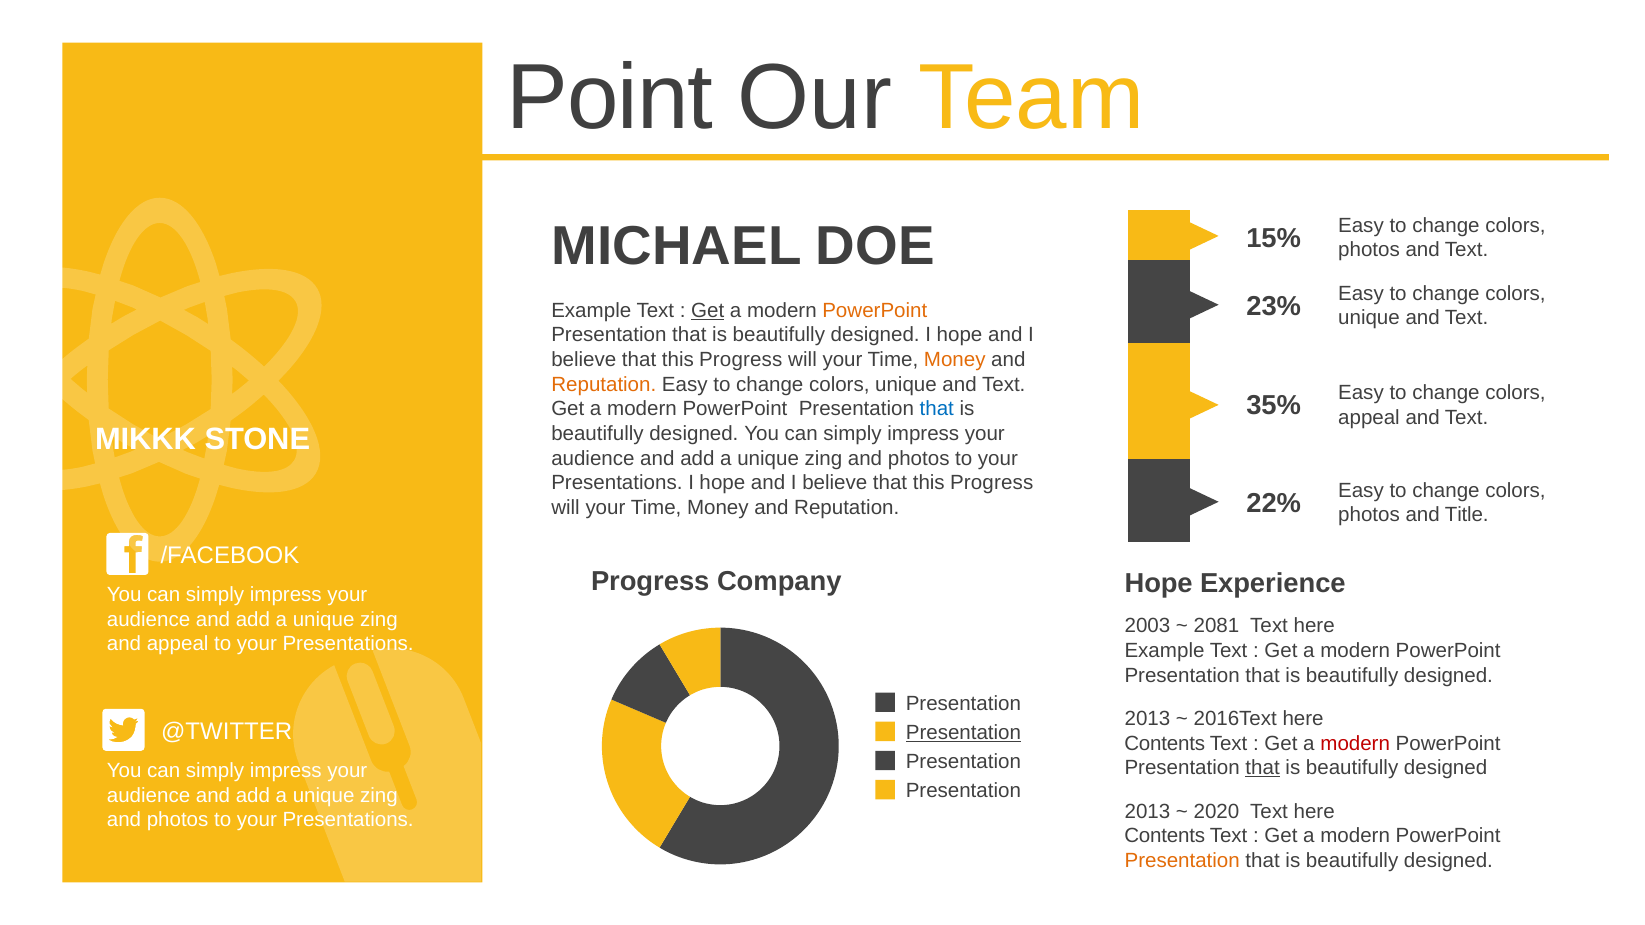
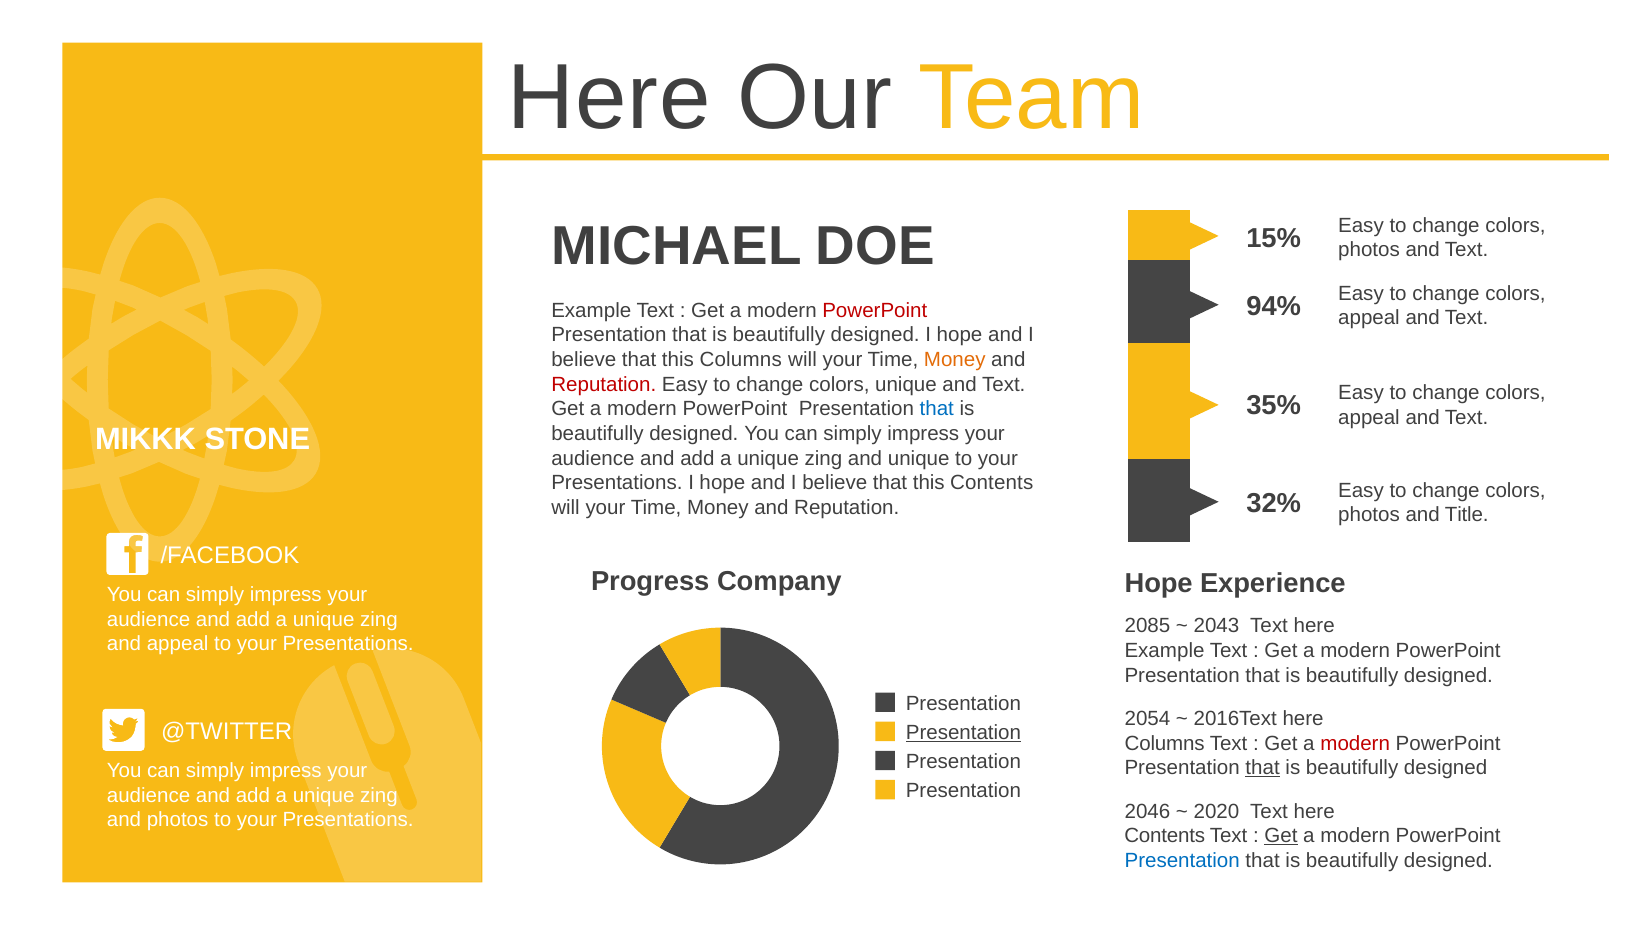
Point at (610, 98): Point -> Here
23%: 23% -> 94%
Get at (708, 311) underline: present -> none
PowerPoint at (875, 311) colour: orange -> red
unique at (1369, 318): unique -> appeal
Progress at (741, 360): Progress -> Columns
Reputation at (604, 385) colour: orange -> red
photos at (919, 459): photos -> unique
Progress at (992, 483): Progress -> Contents
22%: 22% -> 32%
2003: 2003 -> 2085
2081: 2081 -> 2043
2013 at (1147, 719): 2013 -> 2054
Contents at (1165, 744): Contents -> Columns
2013 at (1147, 812): 2013 -> 2046
Get at (1281, 836) underline: none -> present
Presentation at (1182, 861) colour: orange -> blue
